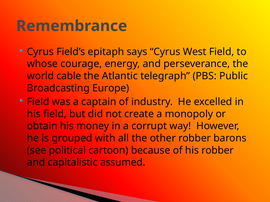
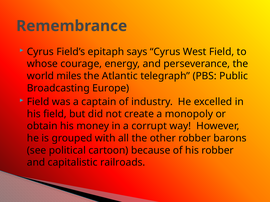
cable: cable -> miles
assumed: assumed -> railroads
